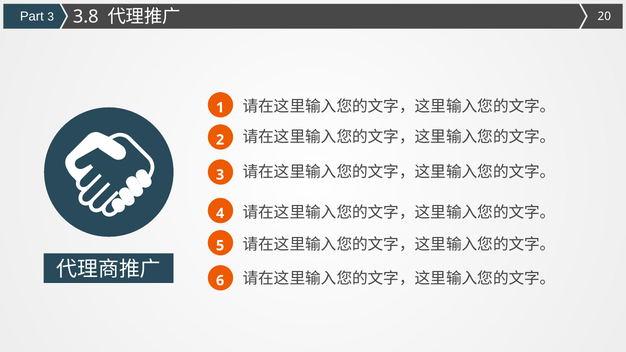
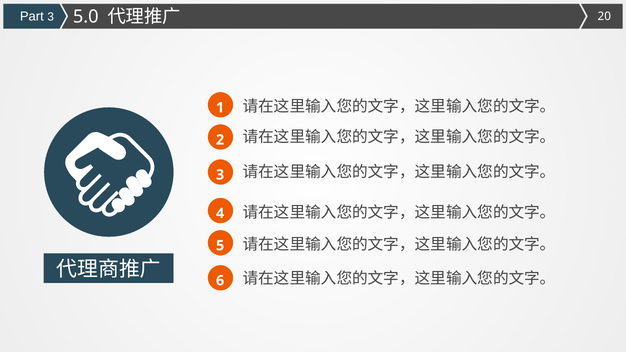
3.8: 3.8 -> 5.0
